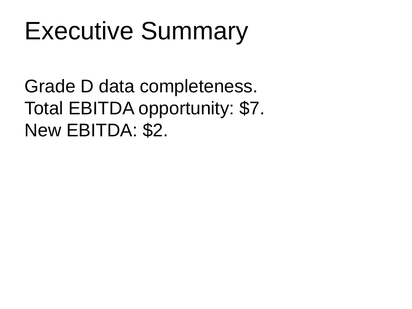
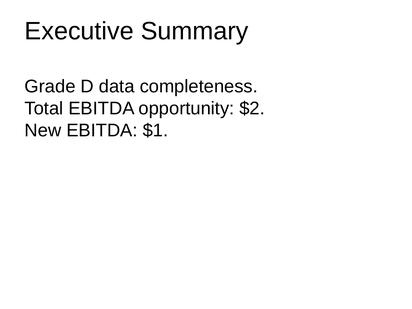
$7: $7 -> $2
$2: $2 -> $1
